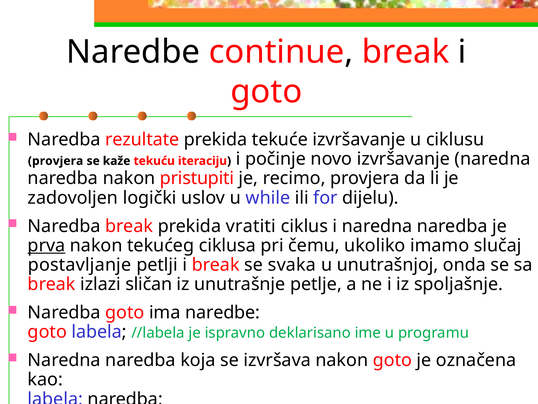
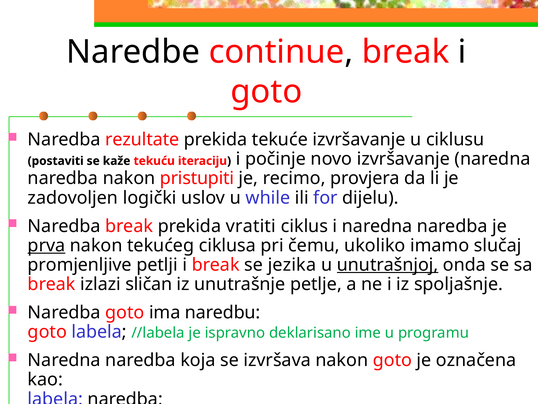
provjera at (56, 161): provjera -> postaviti
postavljanje: postavljanje -> promjenljive
svaka: svaka -> jezika
unutrašnjoj underline: none -> present
ima naredbe: naredbe -> naredbu
